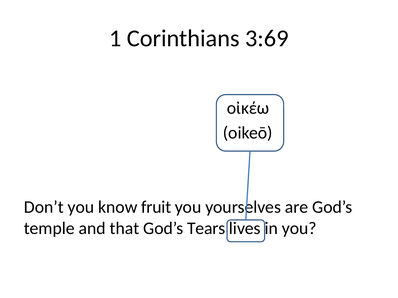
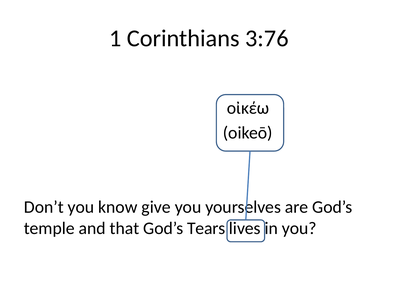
3:69: 3:69 -> 3:76
fruit: fruit -> give
